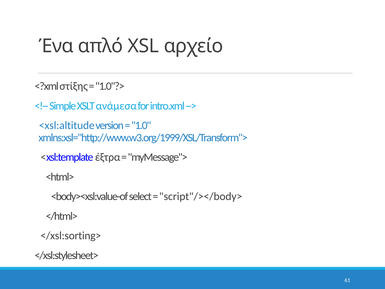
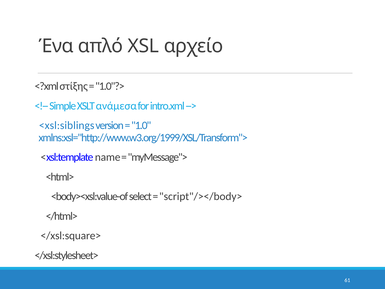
<xsl:altitude: <xsl:altitude -> <xsl:siblings
έξτρα: έξτρα -> name
</xsl:sorting>: </xsl:sorting> -> </xsl:square>
